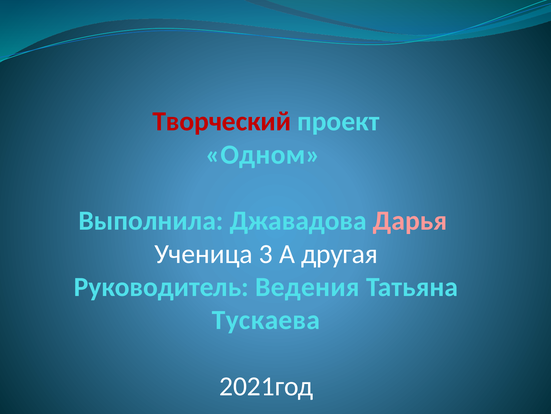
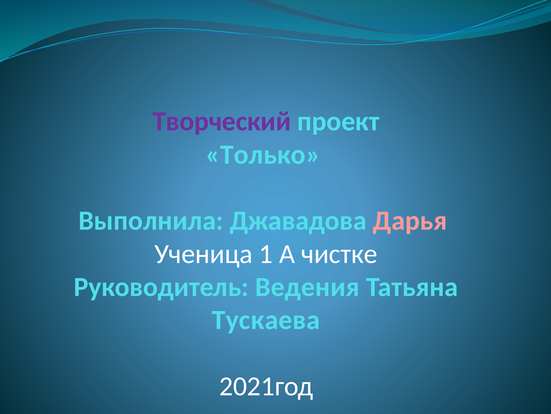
Творческий colour: red -> purple
Одном: Одном -> Только
3: 3 -> 1
другая: другая -> чистке
